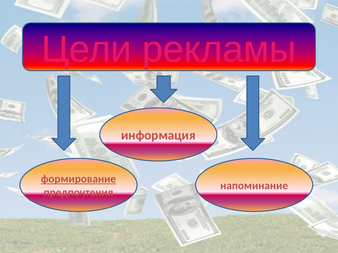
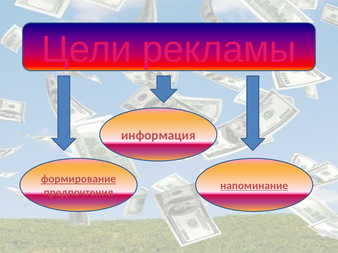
напоминание underline: none -> present
